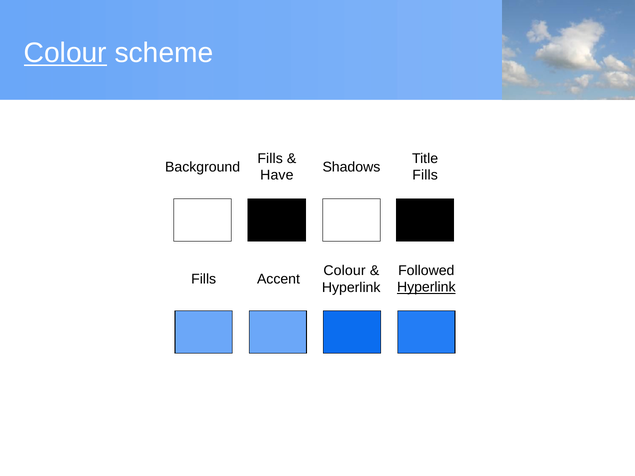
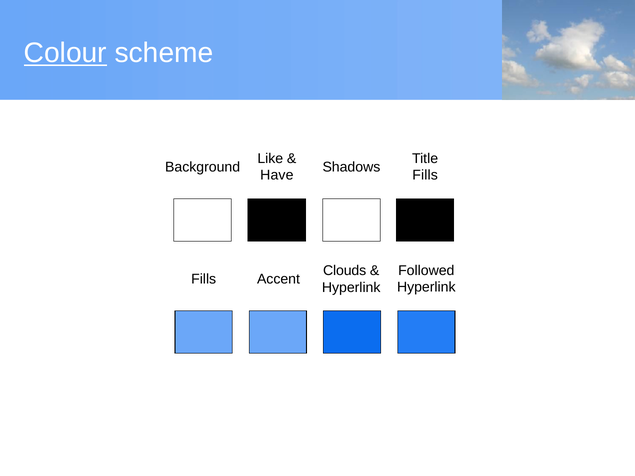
Fills at (270, 158): Fills -> Like
Colour at (344, 271): Colour -> Clouds
Hyperlink at (426, 287) underline: present -> none
